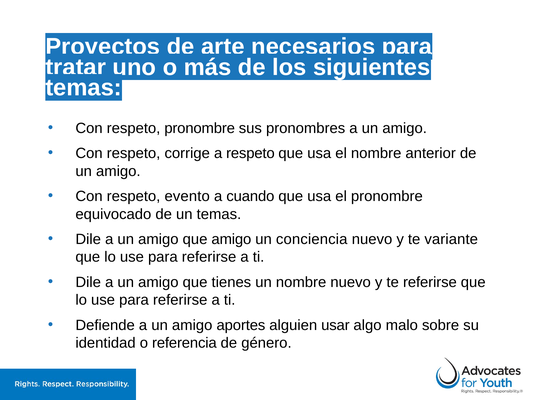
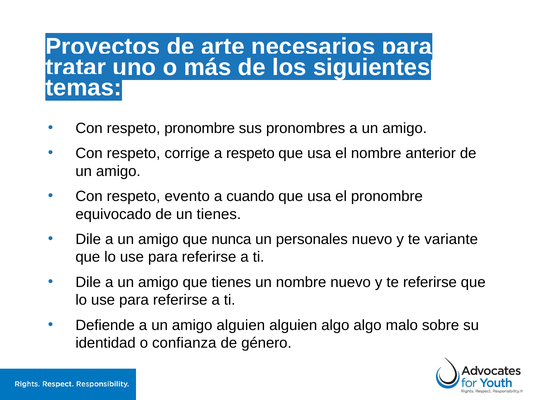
un temas: temas -> tienes
que amigo: amigo -> nunca
conciencia: conciencia -> personales
amigo aportes: aportes -> alguien
alguien usar: usar -> algo
referencia: referencia -> confianza
